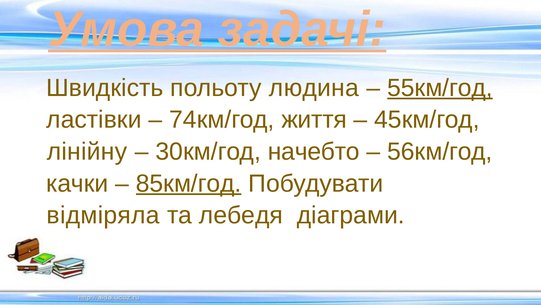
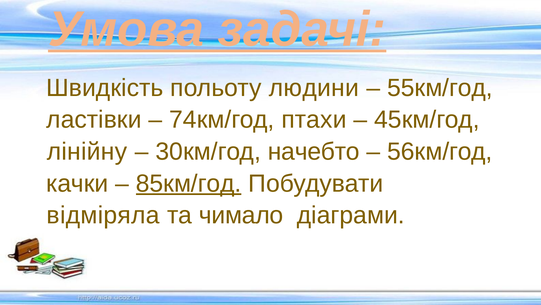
людина: людина -> людини
55км/год underline: present -> none
життя: життя -> птахи
лебедя: лебедя -> чимало
